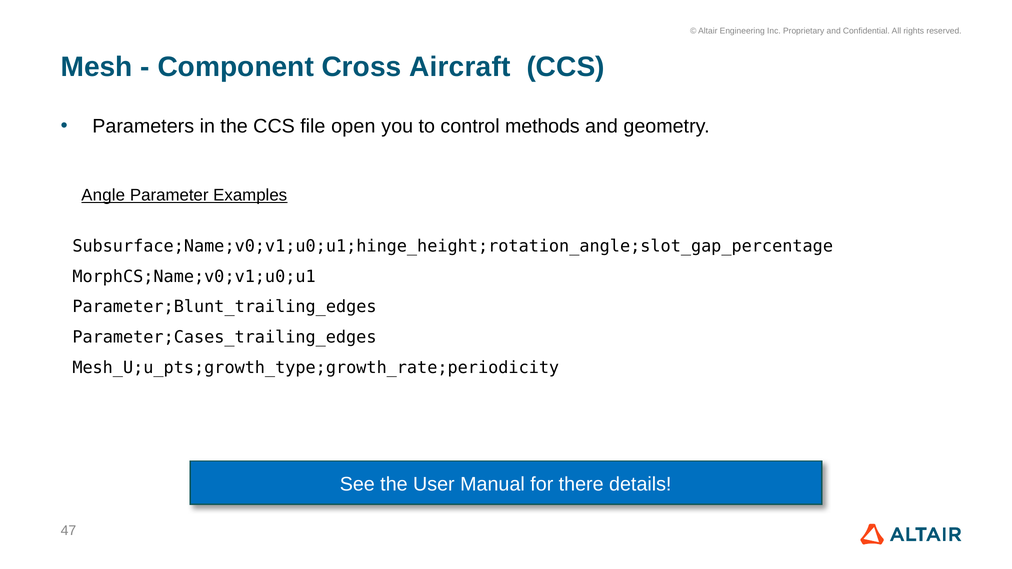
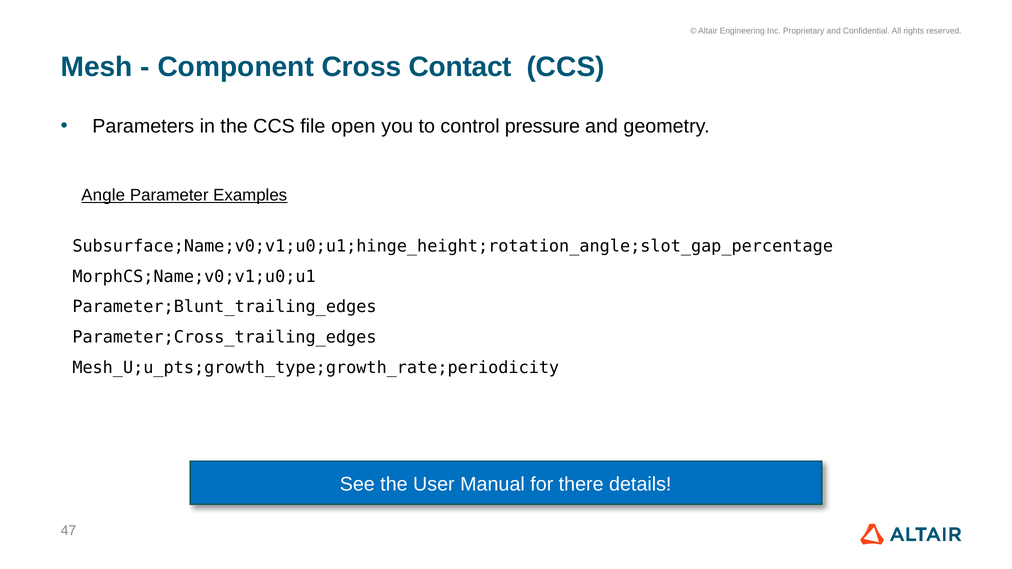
Aircraft: Aircraft -> Contact
methods: methods -> pressure
Parameter;Cases_trailing_edges: Parameter;Cases_trailing_edges -> Parameter;Cross_trailing_edges
